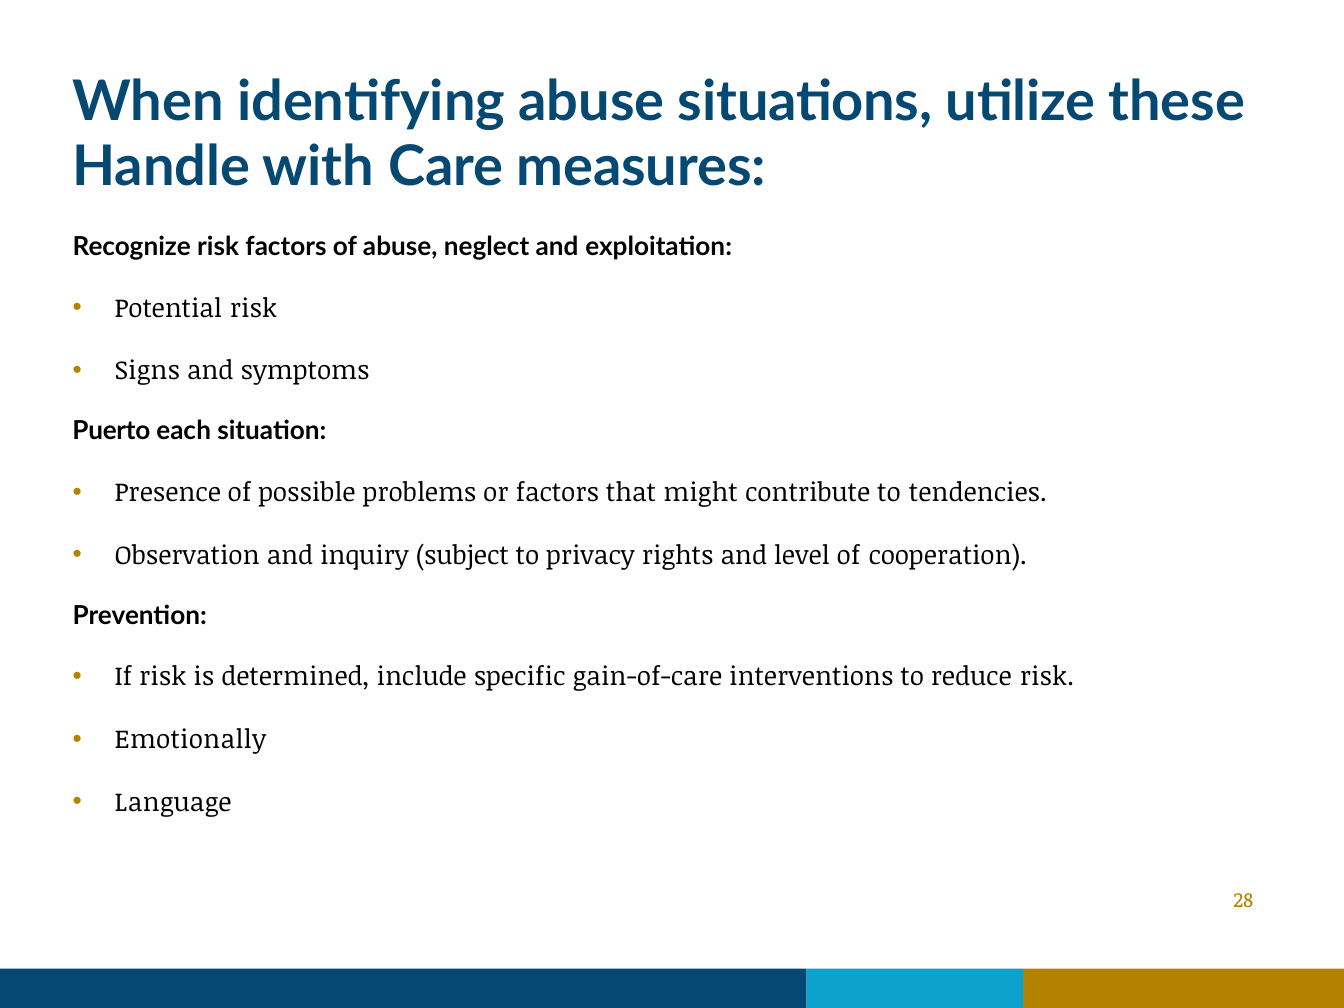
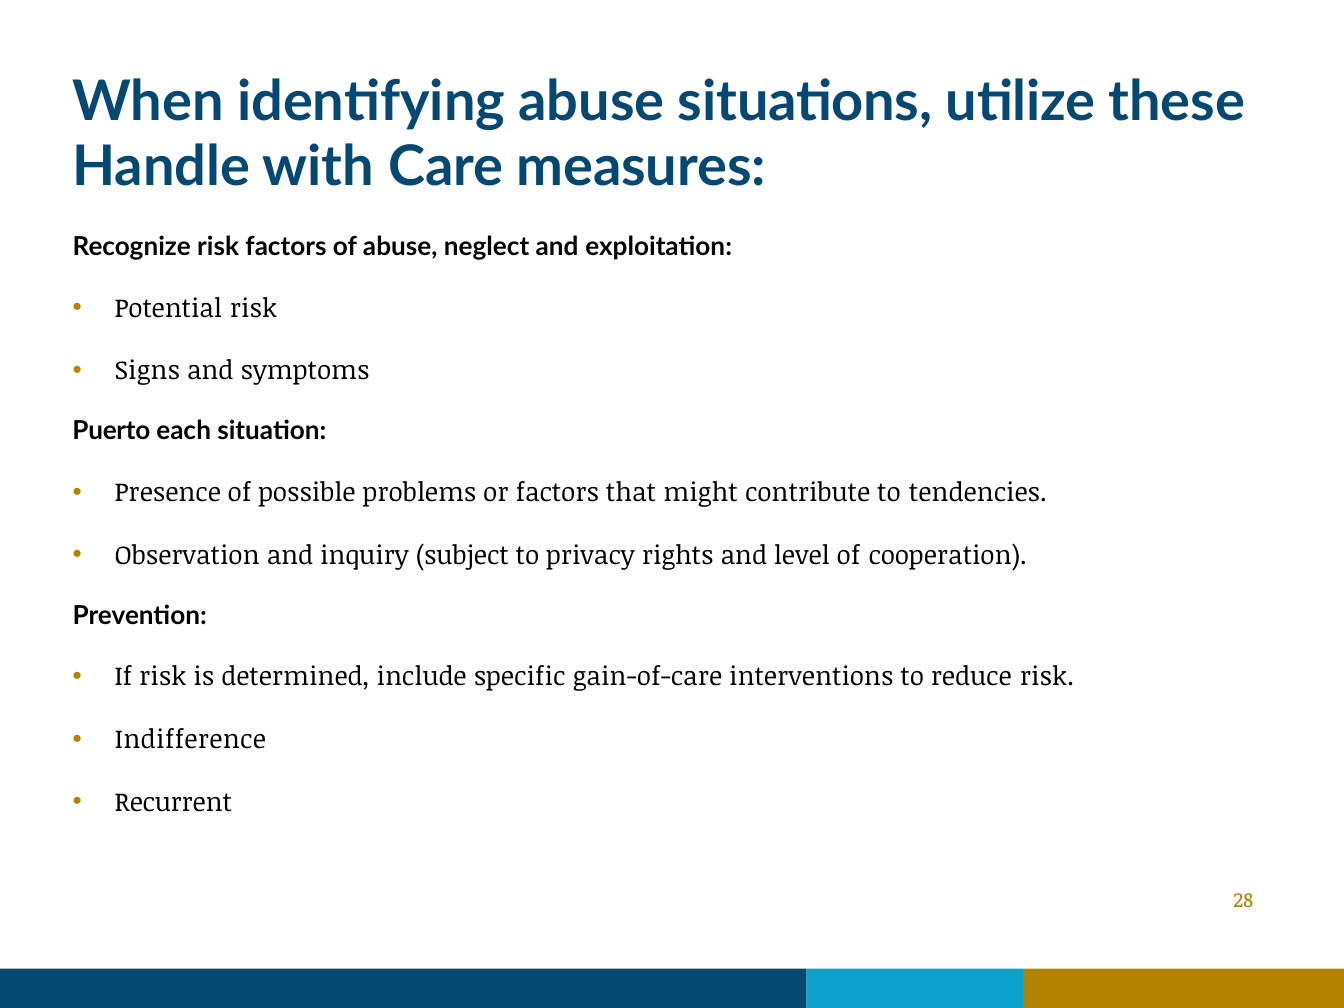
Emotionally: Emotionally -> Indifference
Language: Language -> Recurrent
